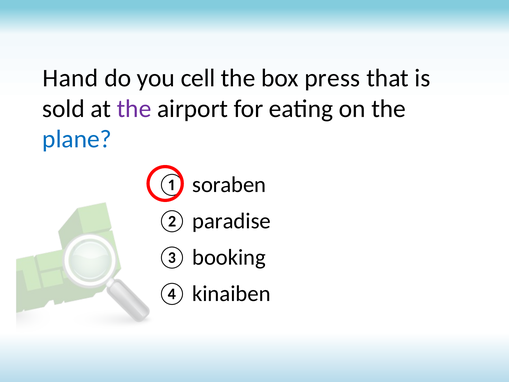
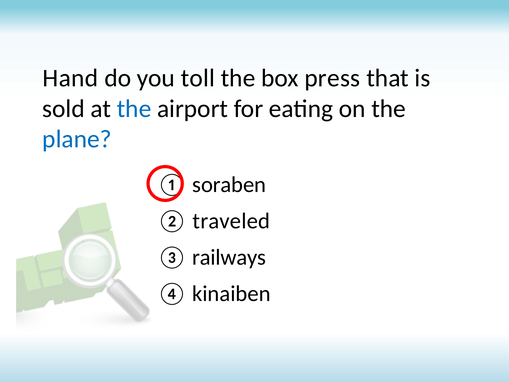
cell: cell -> toll
the at (134, 109) colour: purple -> blue
paradise: paradise -> traveled
booking: booking -> railways
